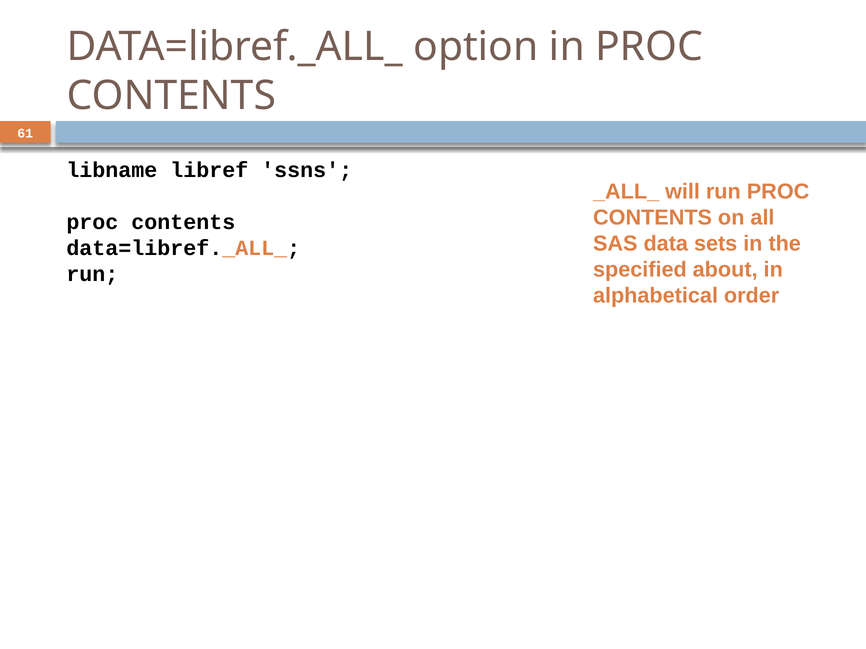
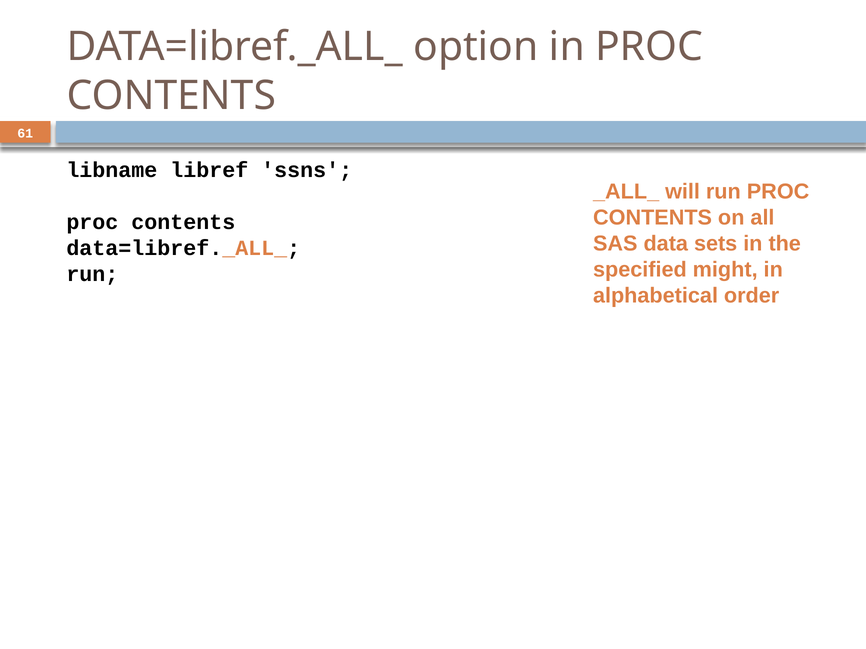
about: about -> might
